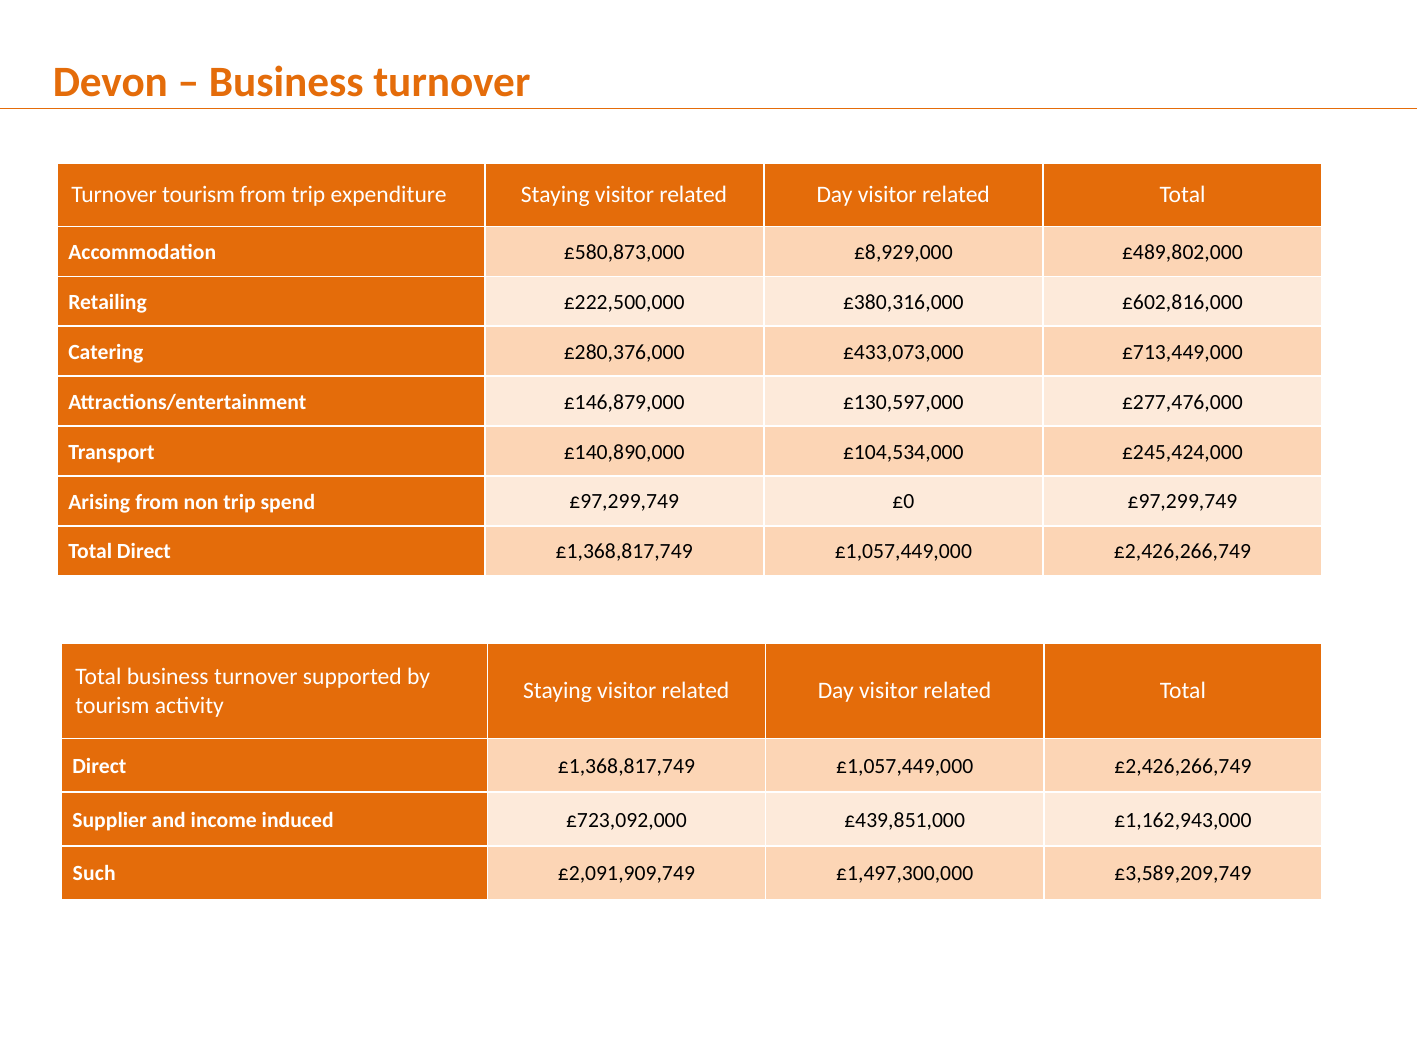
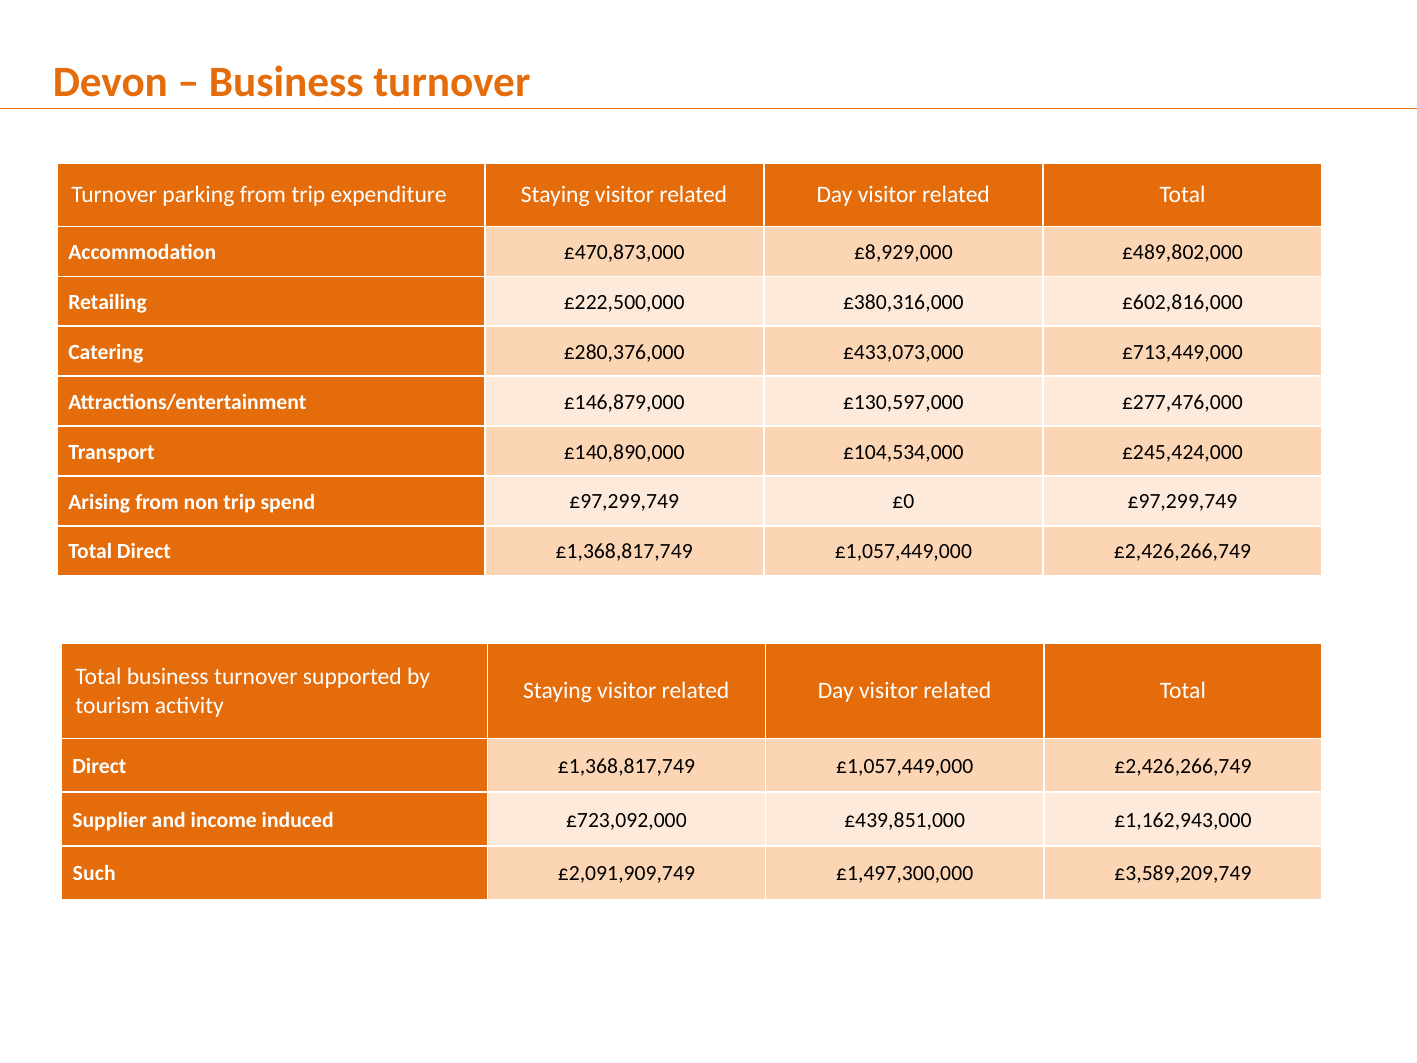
Turnover tourism: tourism -> parking
£580,873,000: £580,873,000 -> £470,873,000
